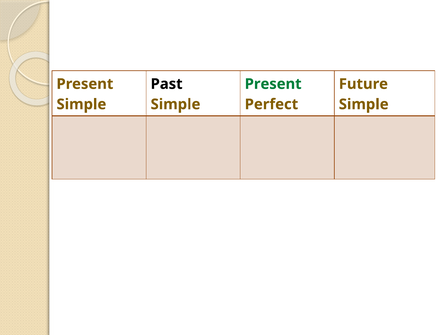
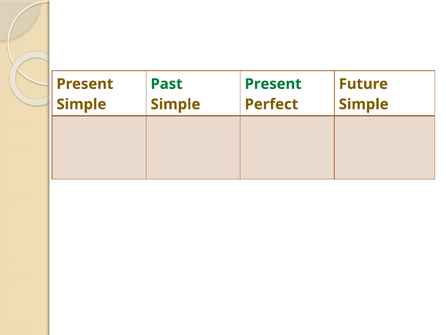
Past colour: black -> green
